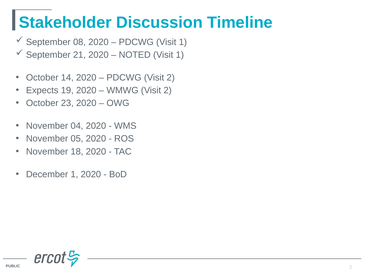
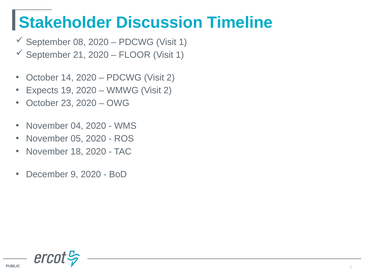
NOTED: NOTED -> FLOOR
December 1: 1 -> 9
